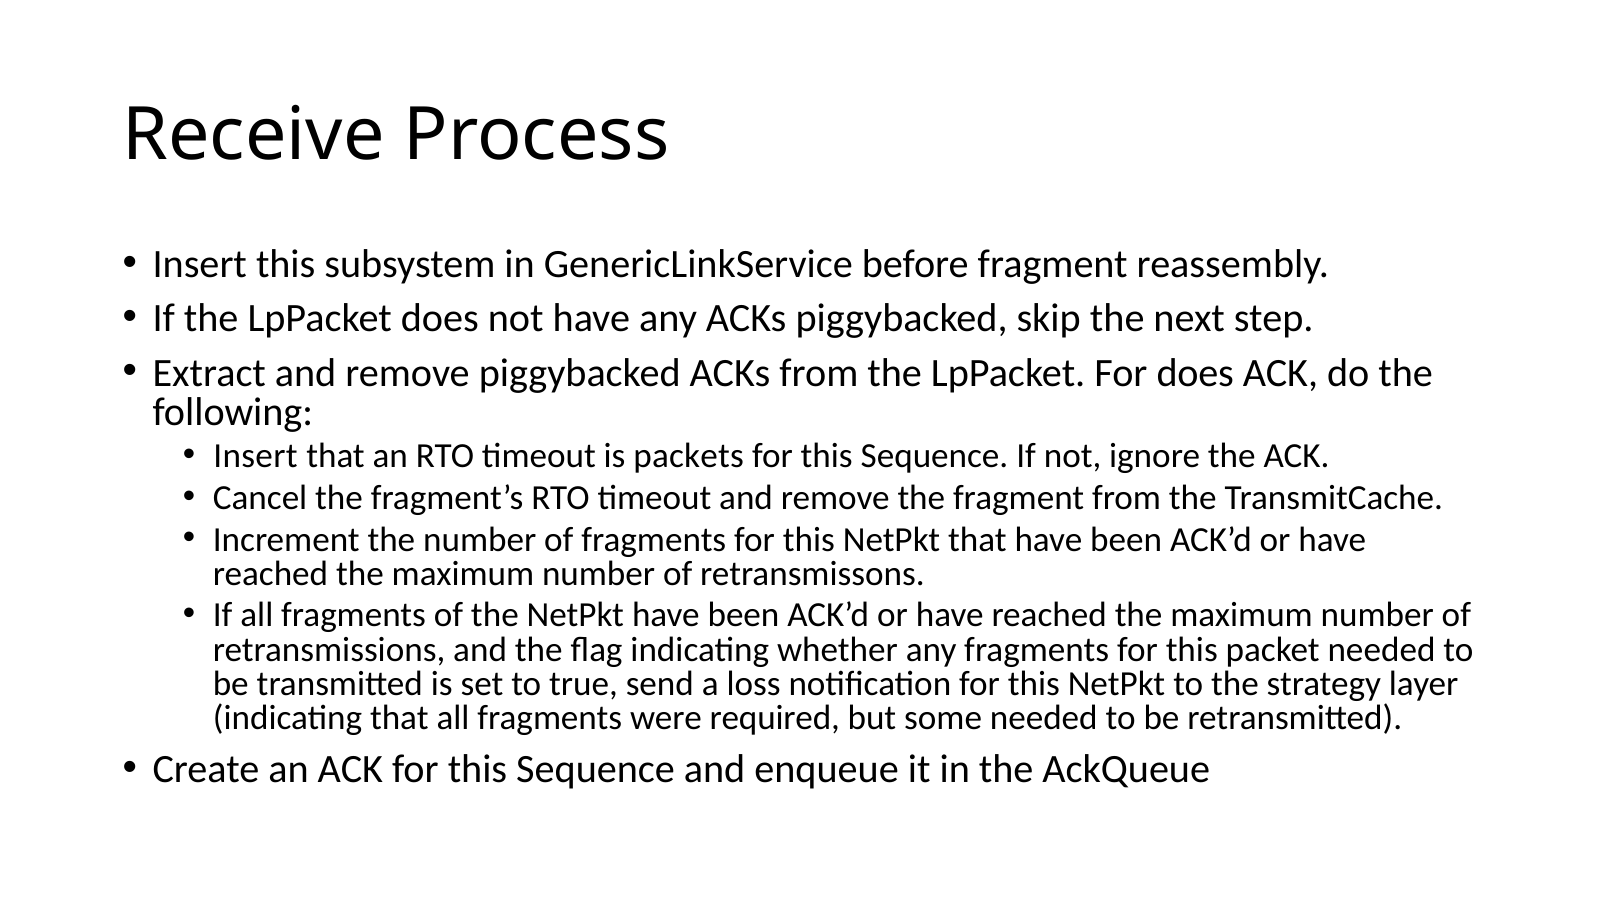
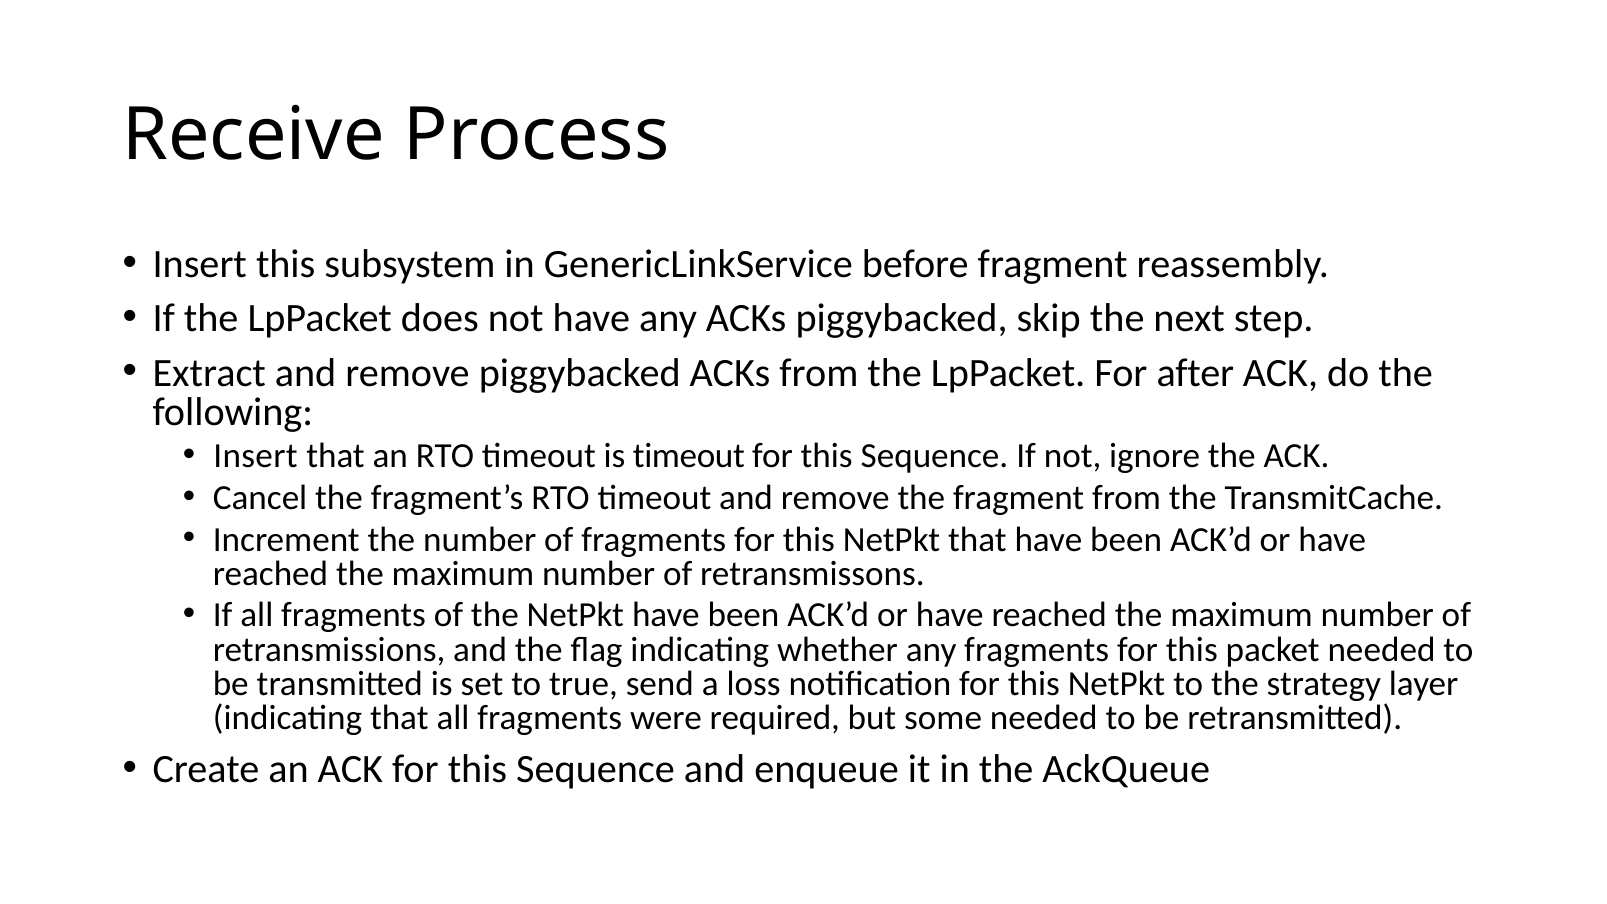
For does: does -> after
is packets: packets -> timeout
